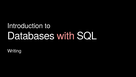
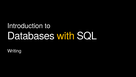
with colour: pink -> yellow
